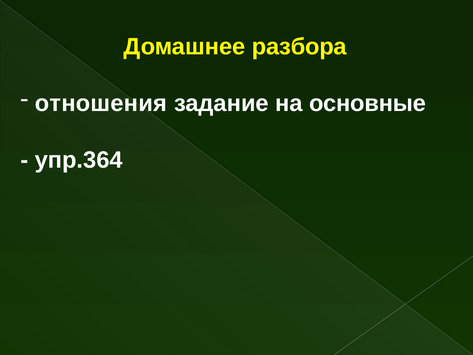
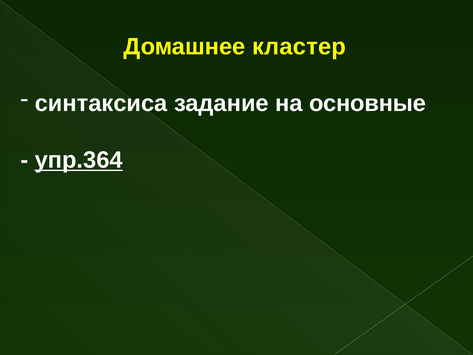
разбора: разбора -> кластер
отношения: отношения -> синтаксиса
упр.364 underline: none -> present
